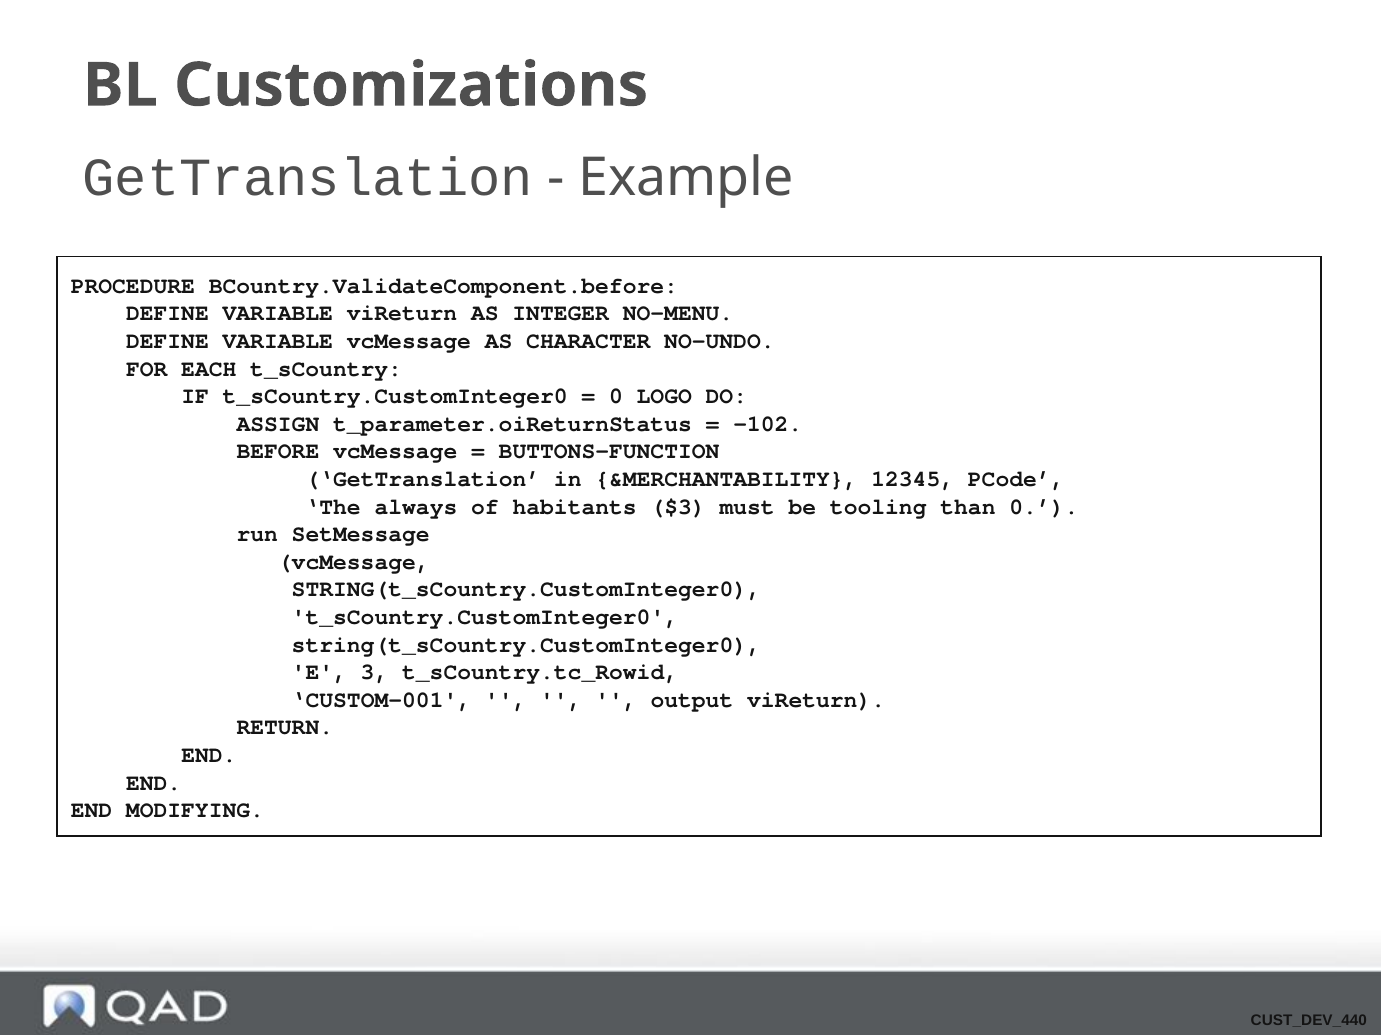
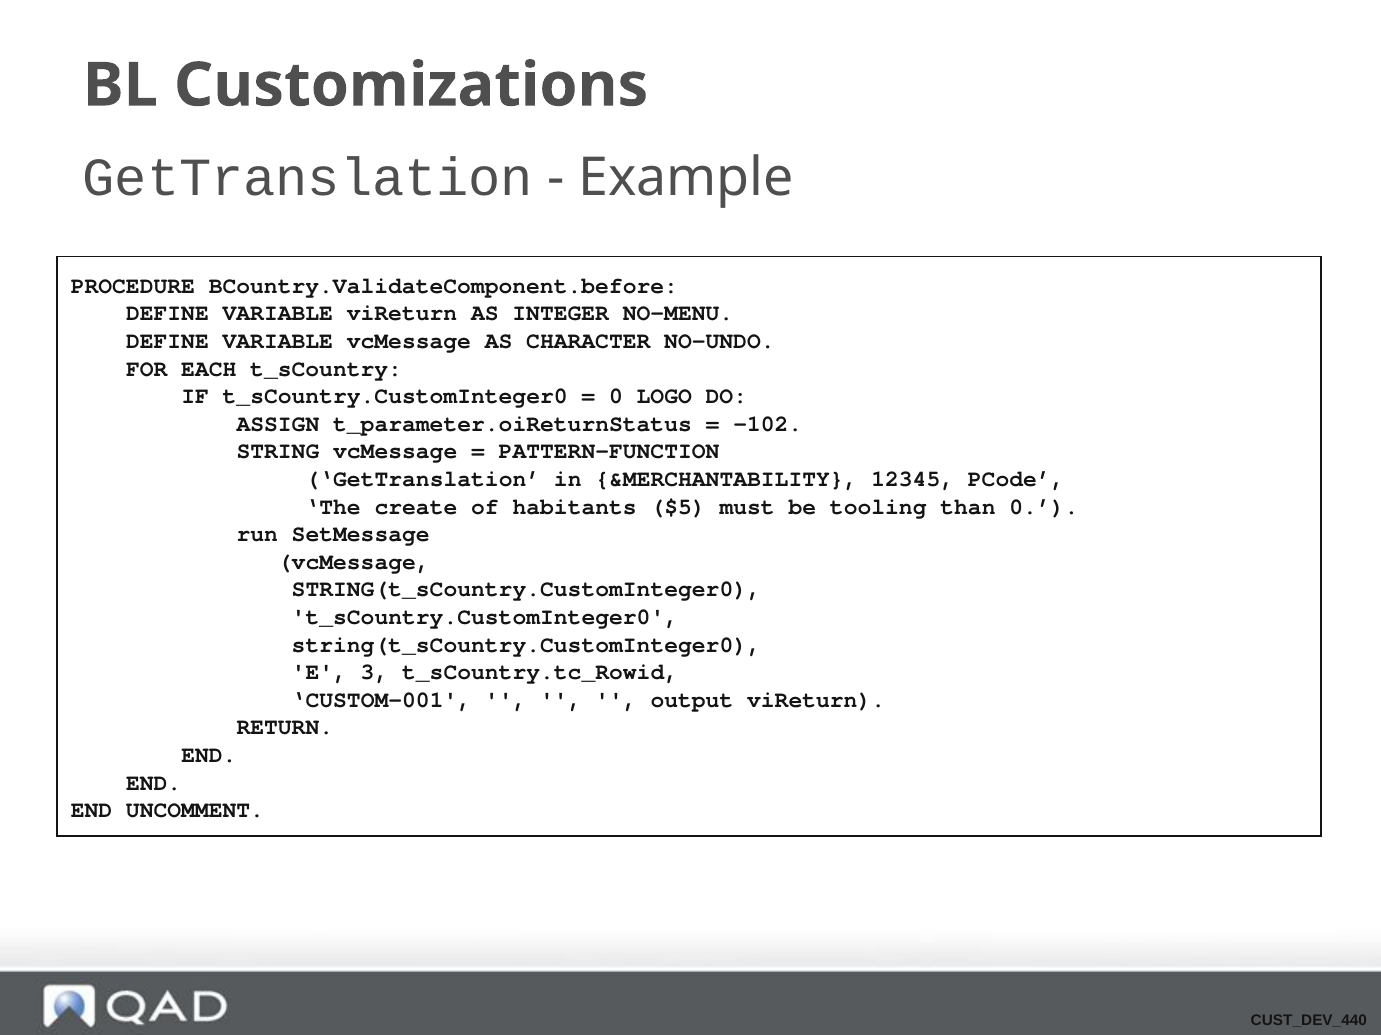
BEFORE: BEFORE -> STRING
BUTTONS-FUNCTION: BUTTONS-FUNCTION -> PATTERN-FUNCTION
always: always -> create
$3: $3 -> $5
MODIFYING: MODIFYING -> UNCOMMENT
